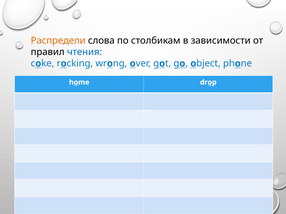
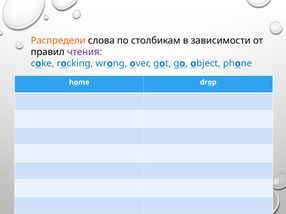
чтения colour: blue -> purple
